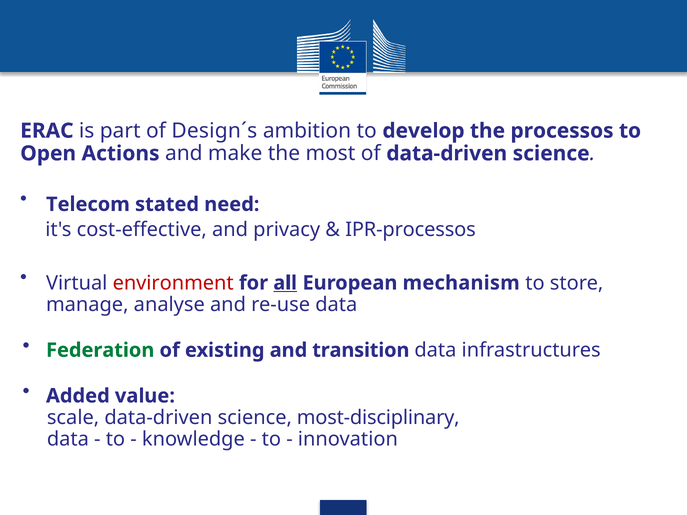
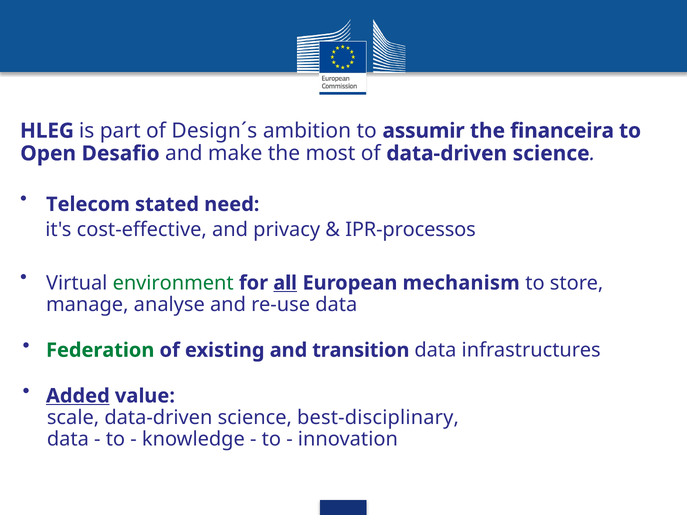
ERAC: ERAC -> HLEG
develop: develop -> assumir
processos: processos -> financeira
Actions: Actions -> Desafio
environment colour: red -> green
Added underline: none -> present
most-disciplinary: most-disciplinary -> best-disciplinary
